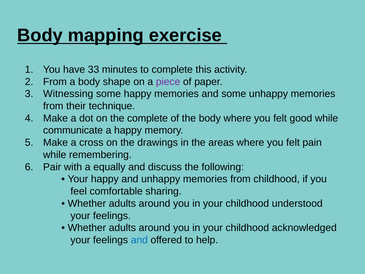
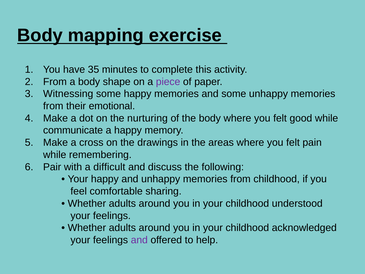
33: 33 -> 35
technique: technique -> emotional
the complete: complete -> nurturing
equally: equally -> difficult
and at (139, 240) colour: blue -> purple
